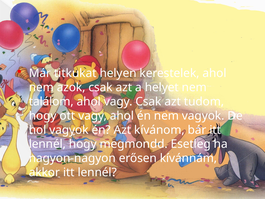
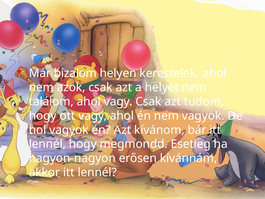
titkukat: titkukat -> bizalom
